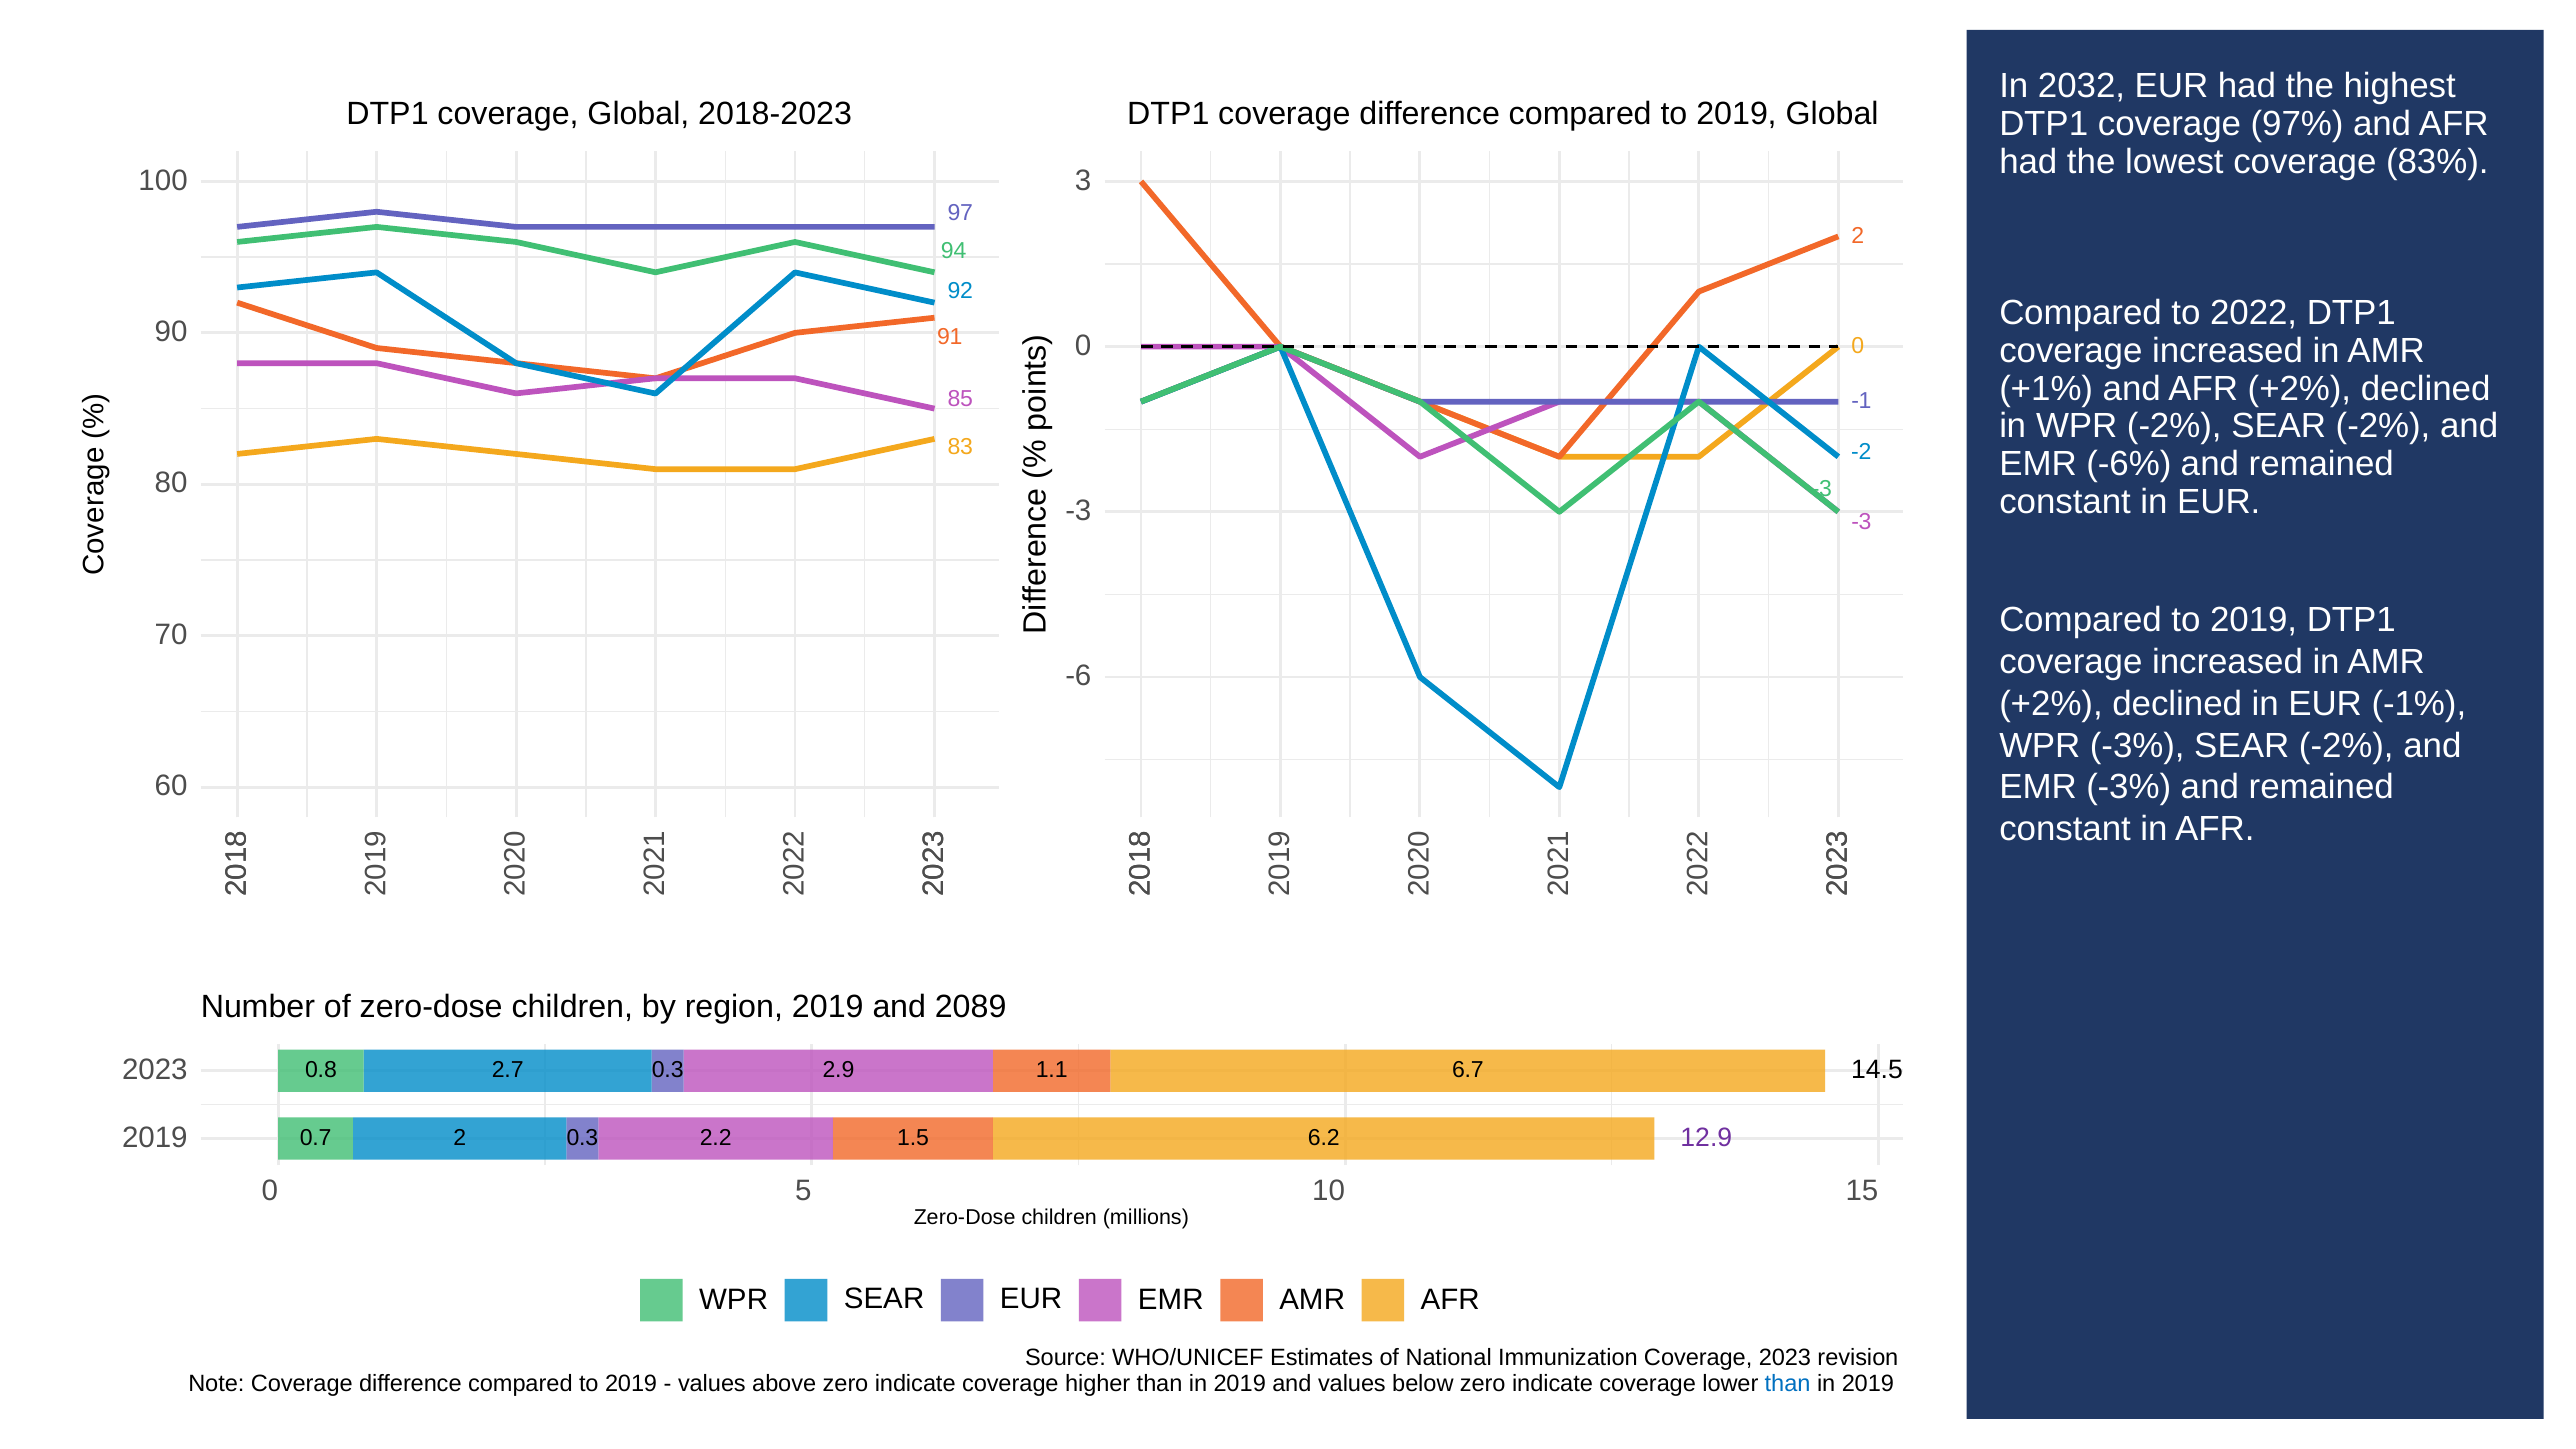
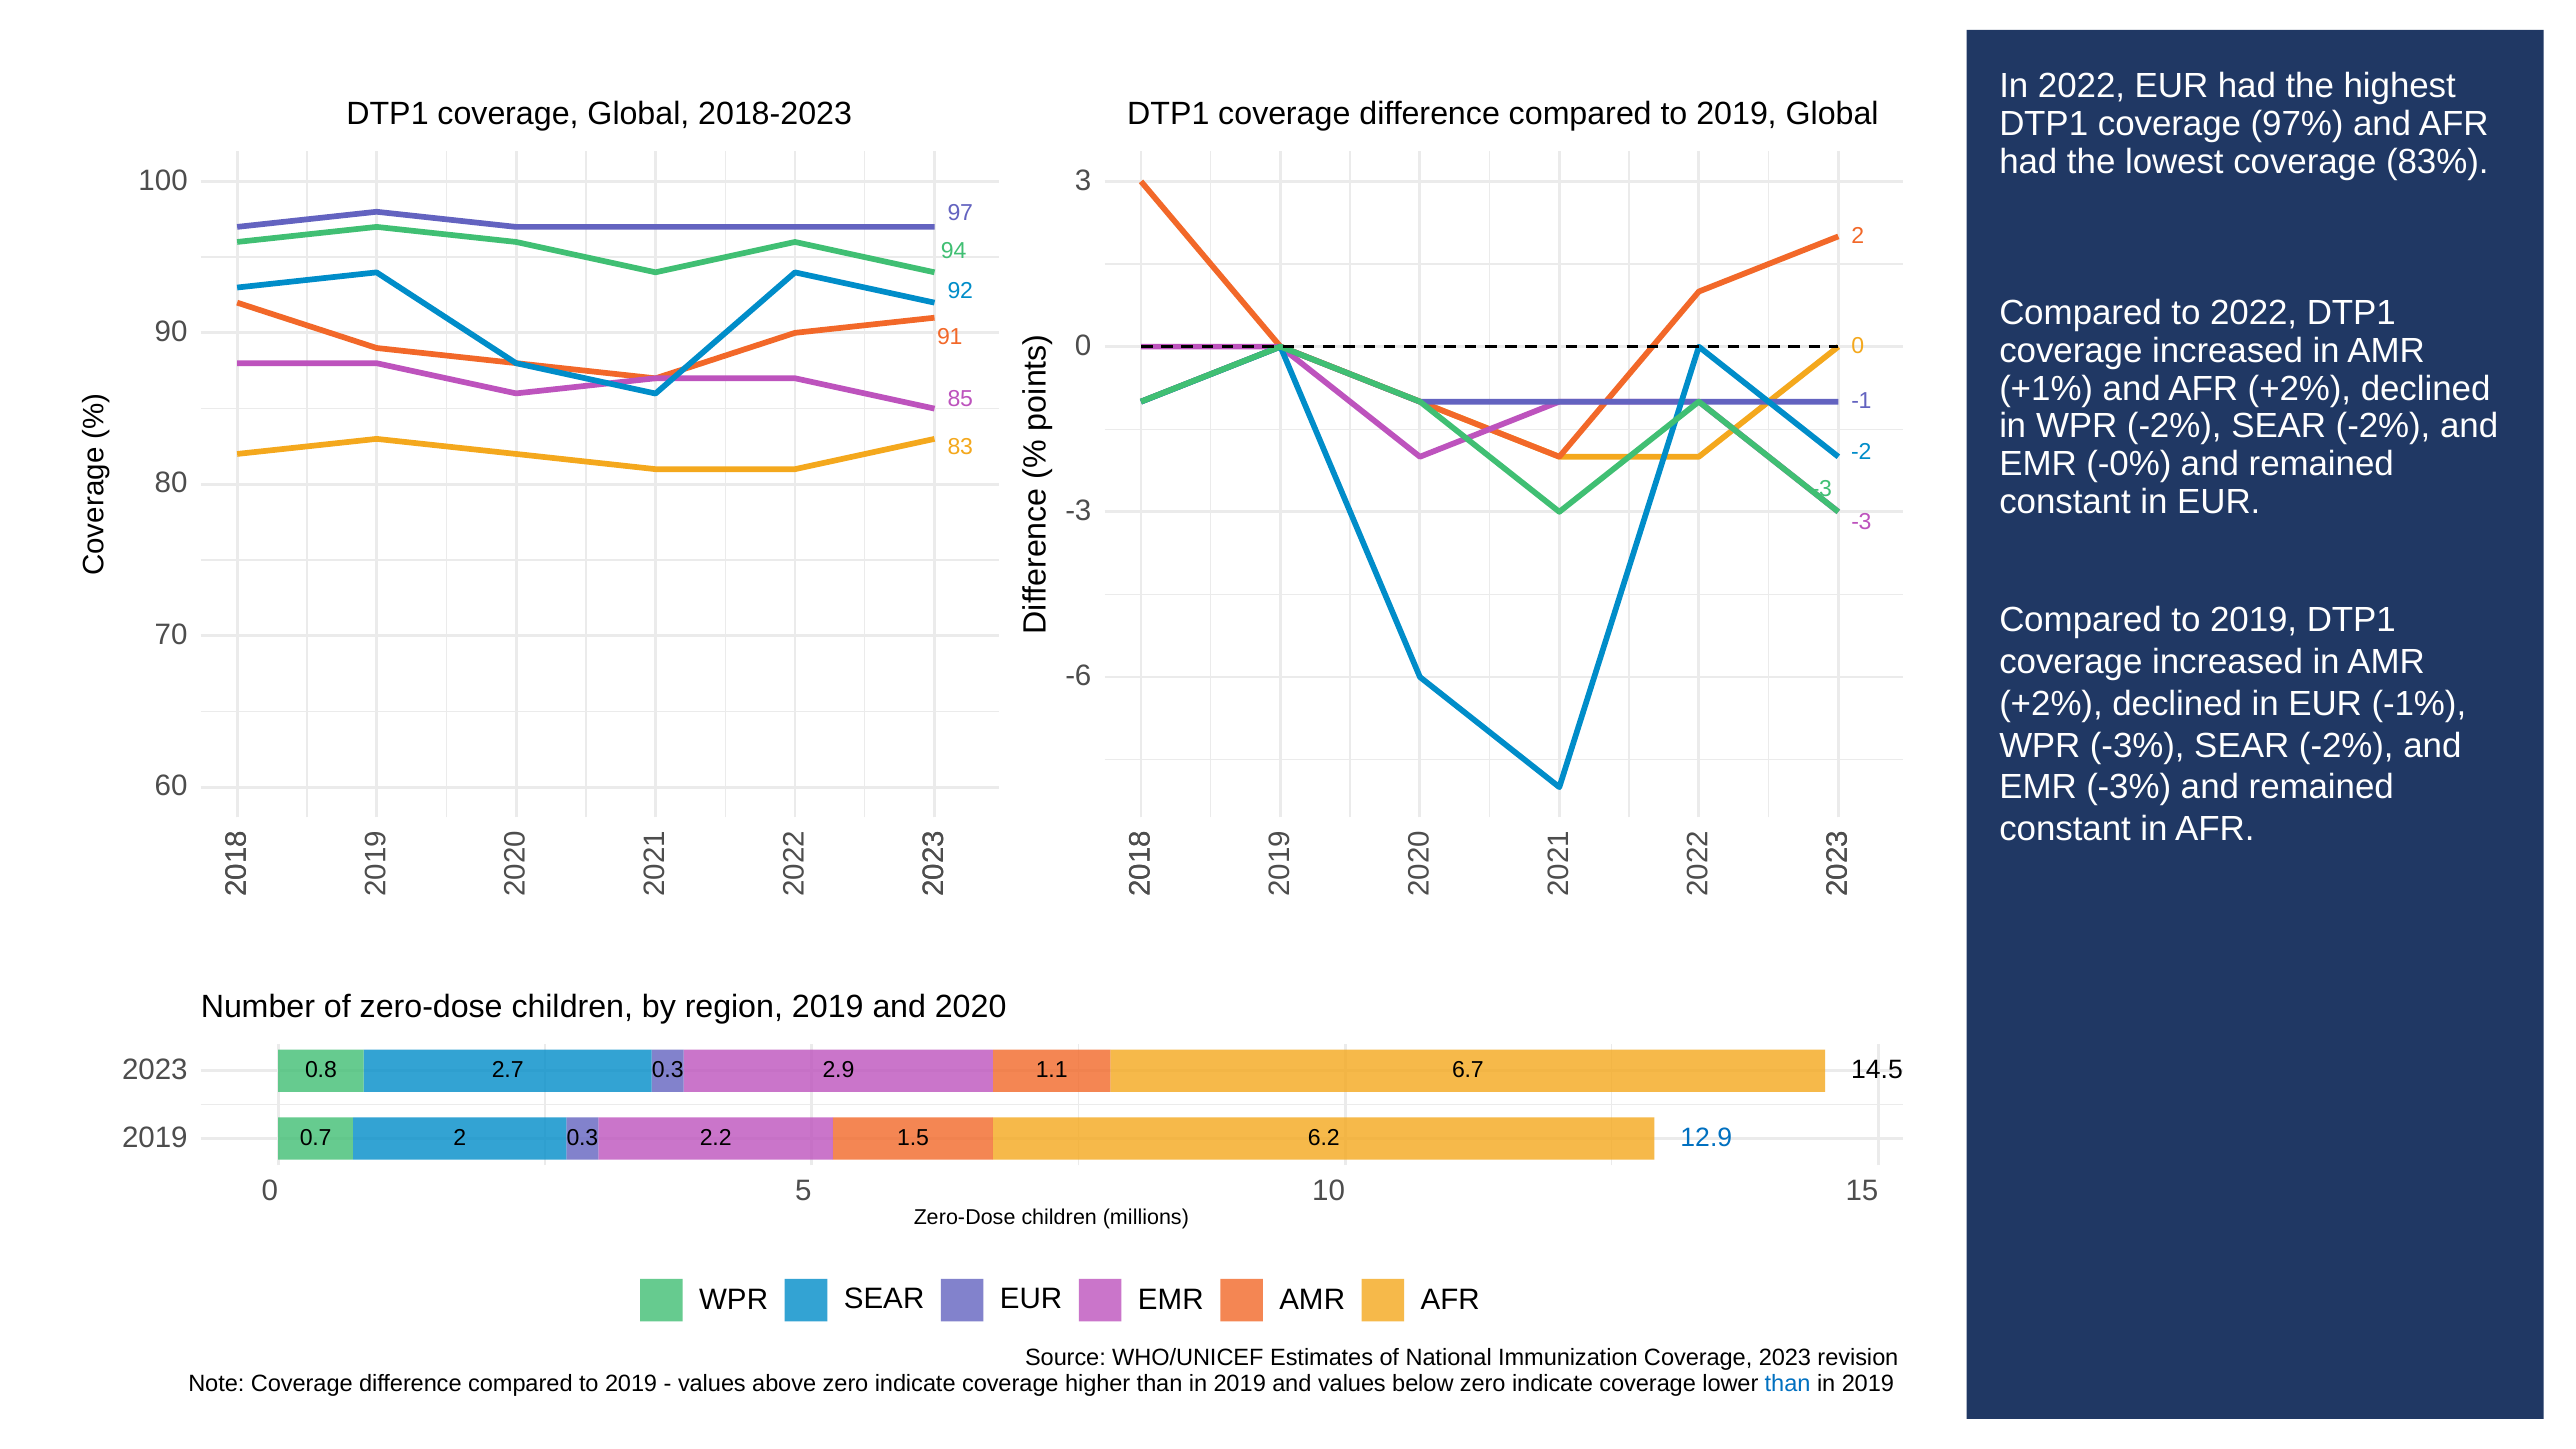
In 2032: 2032 -> 2022
-6%: -6% -> -0%
2089: 2089 -> 2020
12.9 colour: purple -> blue
